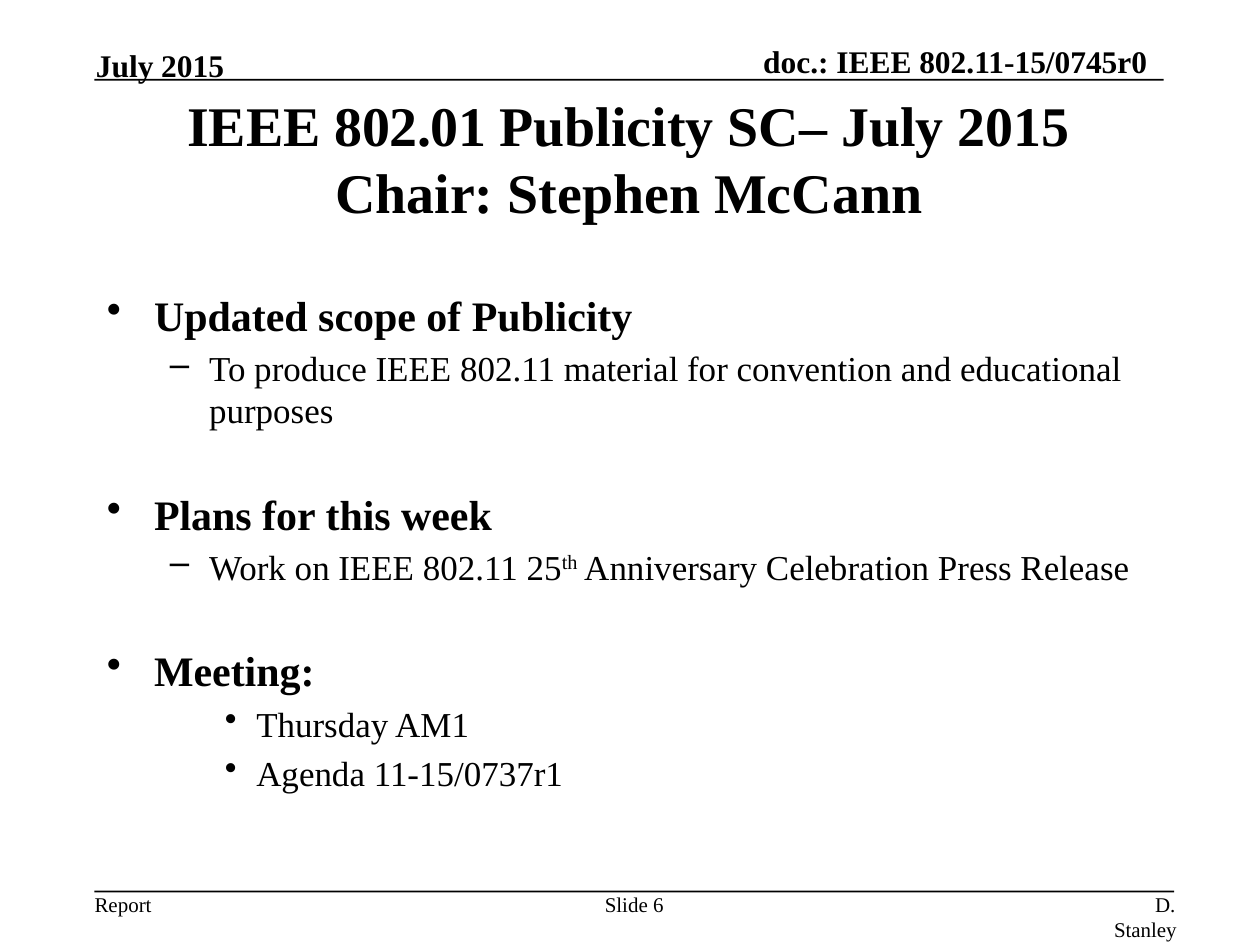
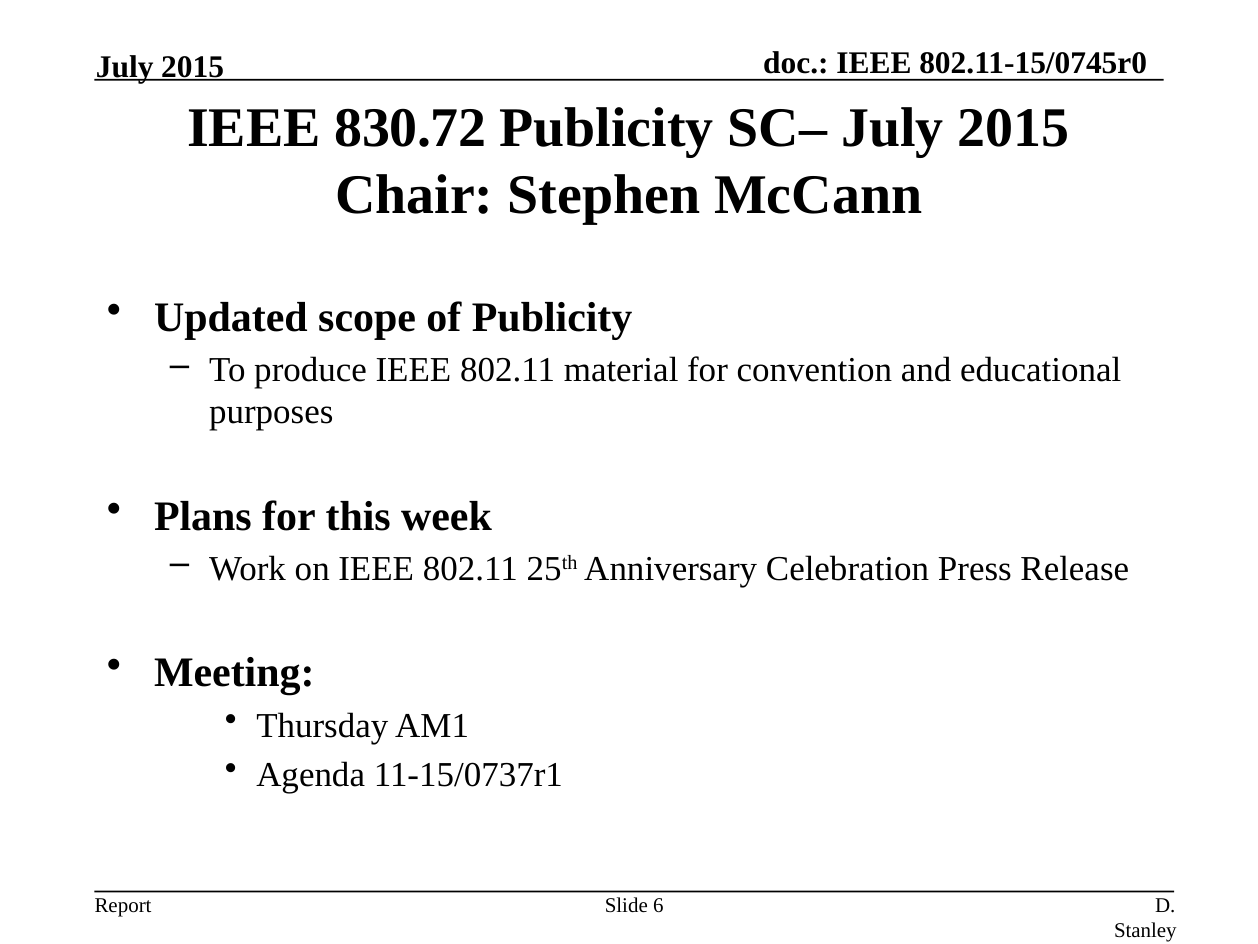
802.01: 802.01 -> 830.72
